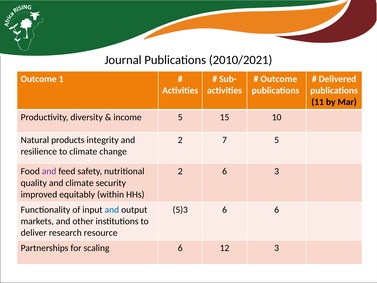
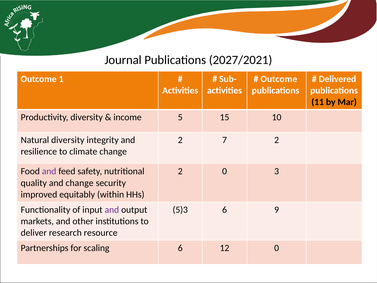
2010/2021: 2010/2021 -> 2027/2021
Natural products: products -> diversity
7 5: 5 -> 2
2 6: 6 -> 0
and climate: climate -> change
and at (112, 210) colour: blue -> purple
6 6: 6 -> 9
12 3: 3 -> 0
